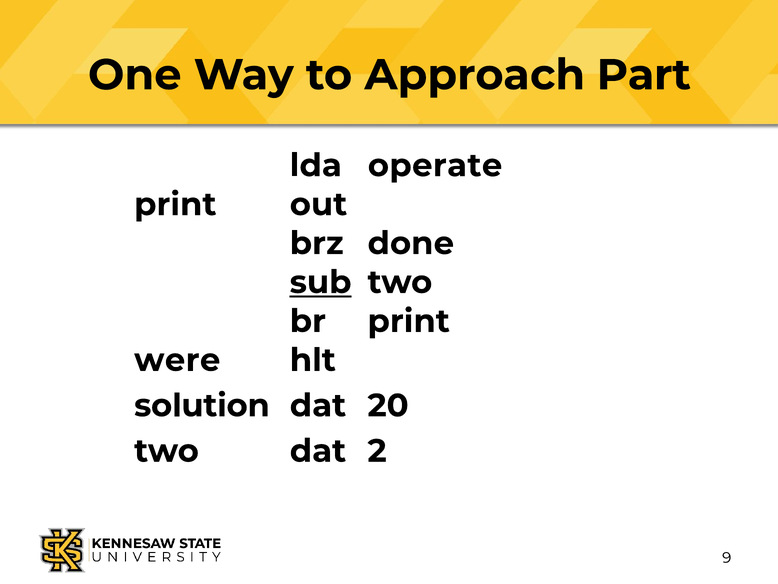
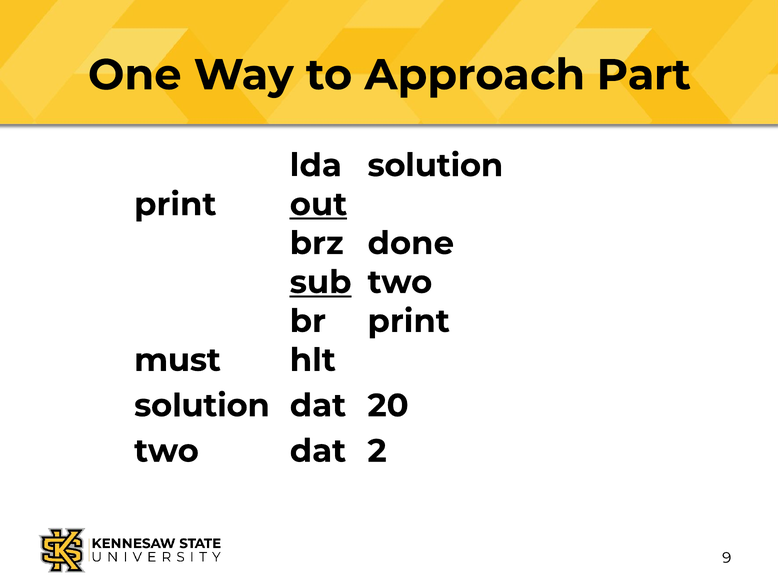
lda operate: operate -> solution
out underline: none -> present
were: were -> must
